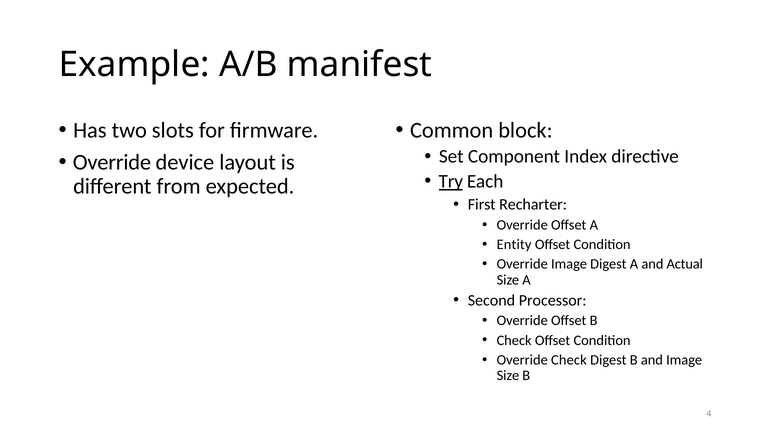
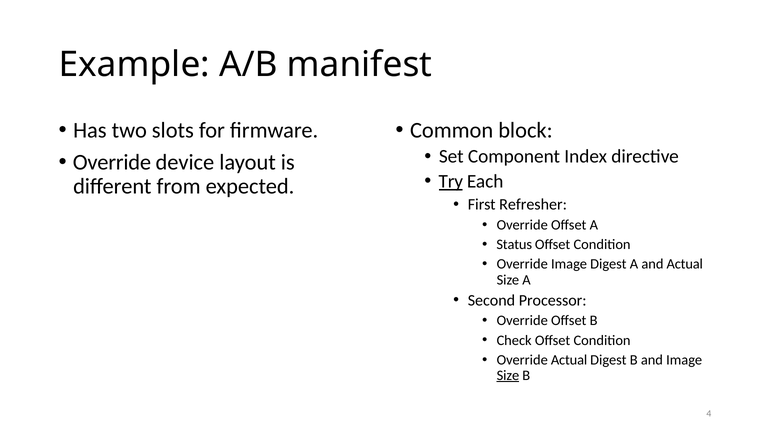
Recharter: Recharter -> Refresher
Entity: Entity -> Status
Override Check: Check -> Actual
Size at (508, 376) underline: none -> present
